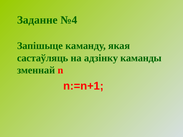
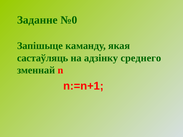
№4: №4 -> №0
каманды: каманды -> среднего
